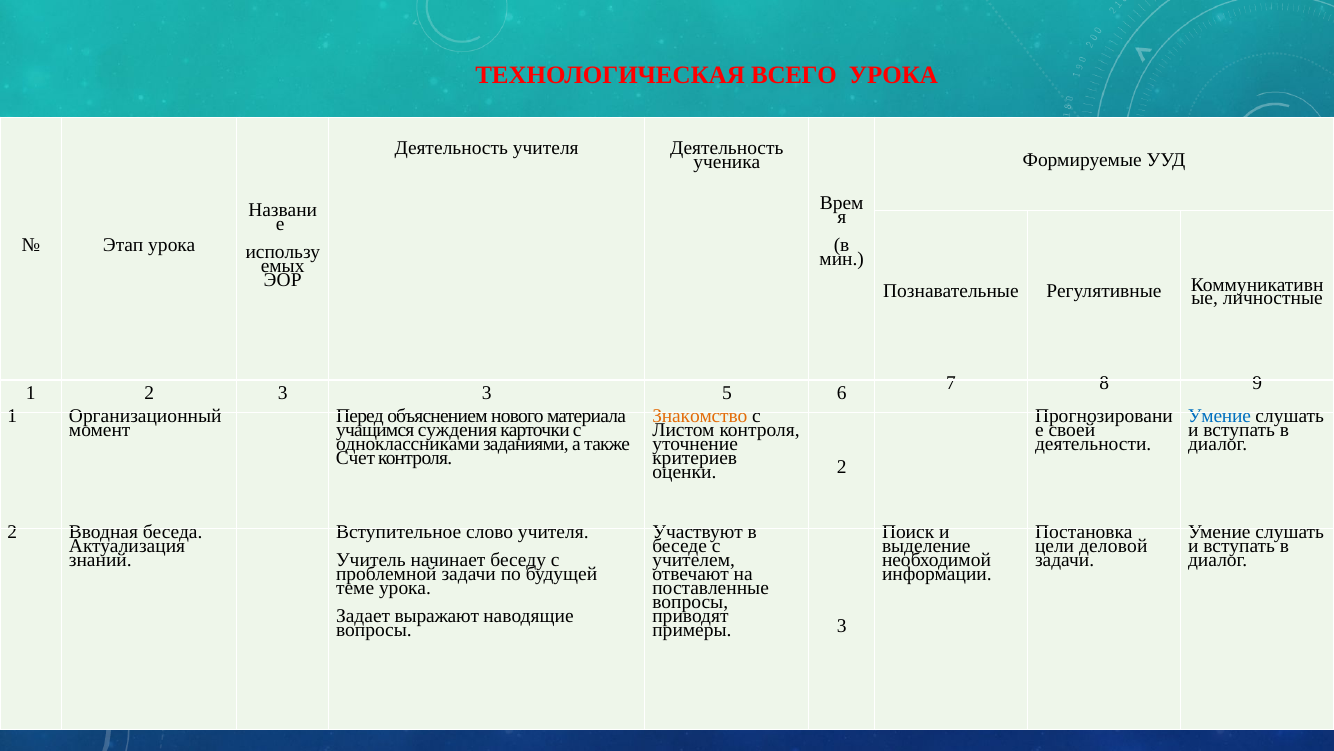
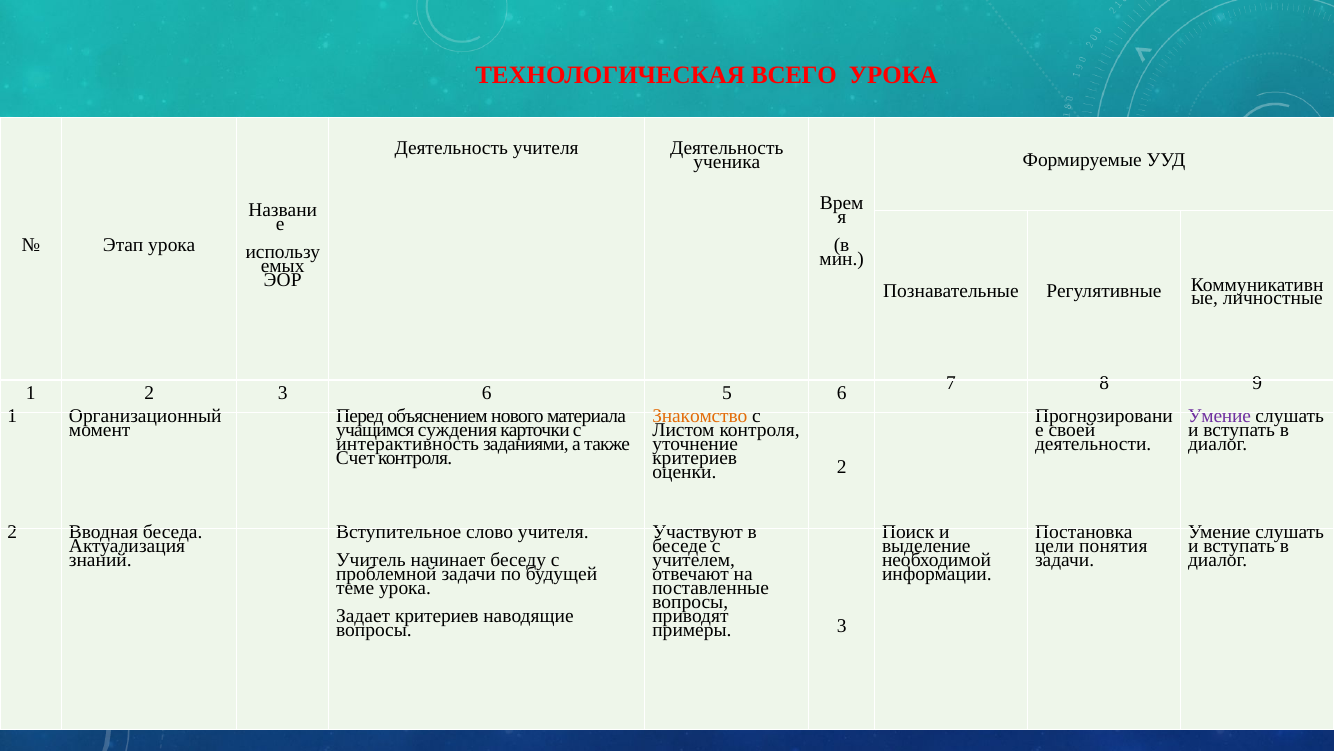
3 3: 3 -> 6
Умение at (1219, 416) colour: blue -> purple
одноклассниками: одноклассниками -> интерактивность
деловой: деловой -> понятия
Задает выражают: выражают -> критериев
